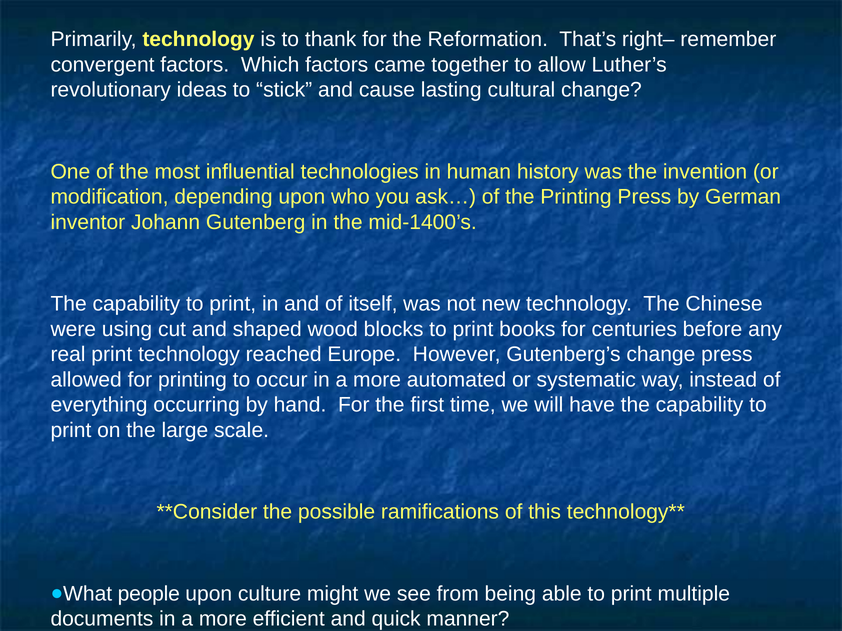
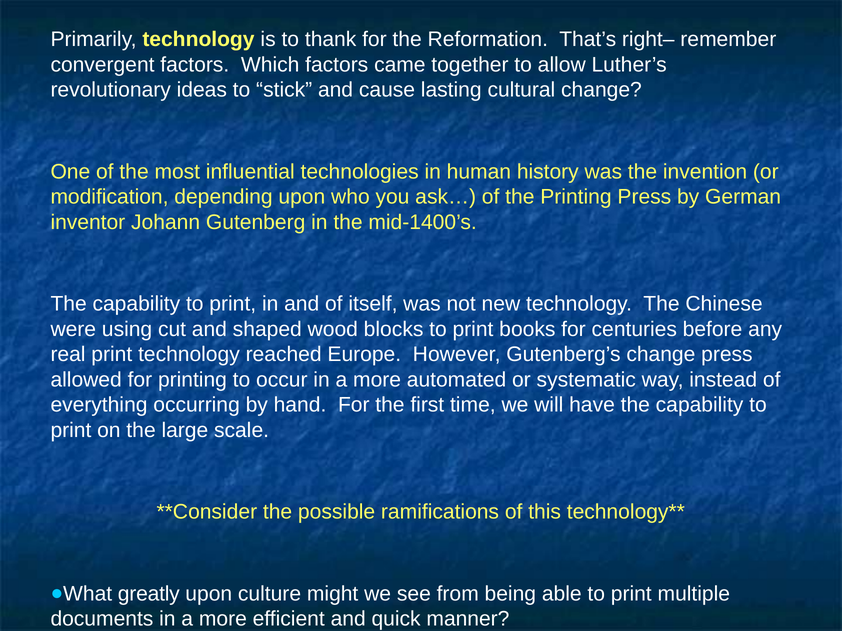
people: people -> greatly
